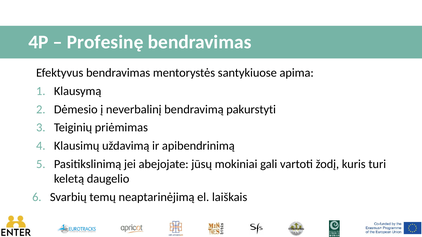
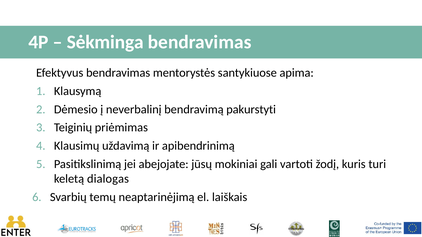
Profesinę: Profesinę -> Sėkminga
daugelio: daugelio -> dialogas
